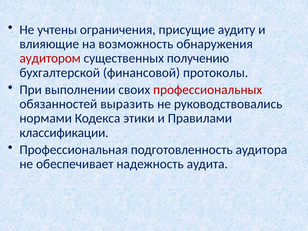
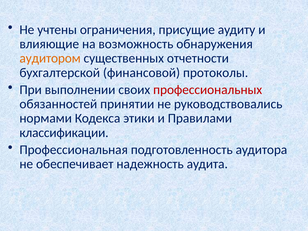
аудитором colour: red -> orange
получению: получению -> отчетности
выразить: выразить -> принятии
